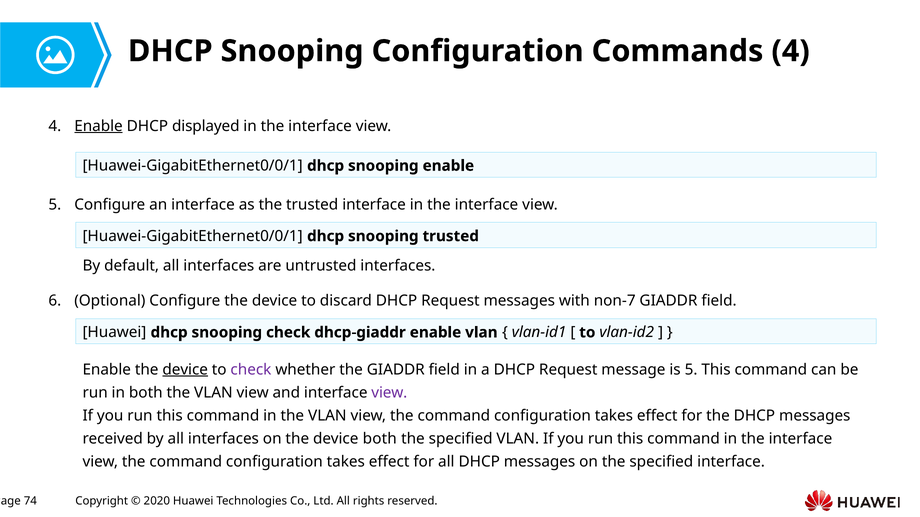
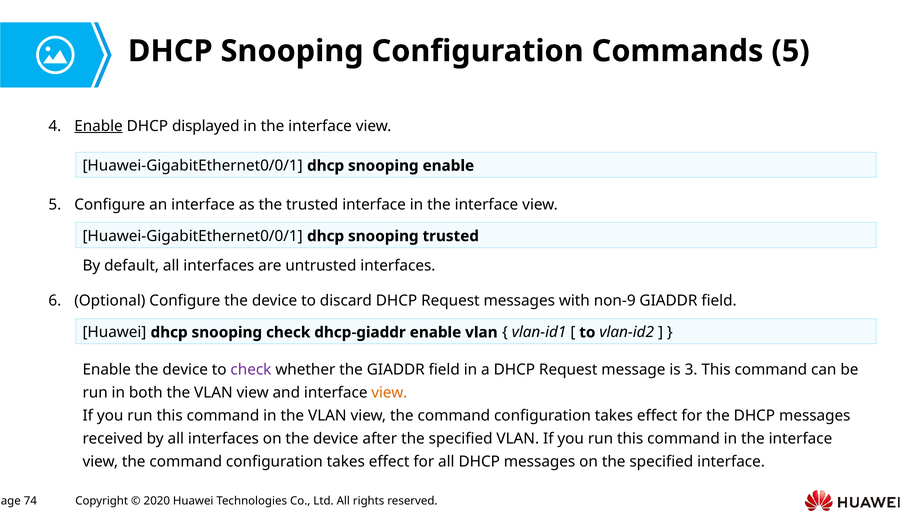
Commands 4: 4 -> 5
non-7: non-7 -> non-9
device at (185, 370) underline: present -> none
is 5: 5 -> 3
view at (389, 393) colour: purple -> orange
device both: both -> after
